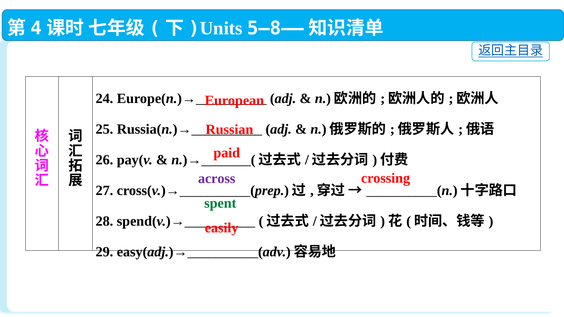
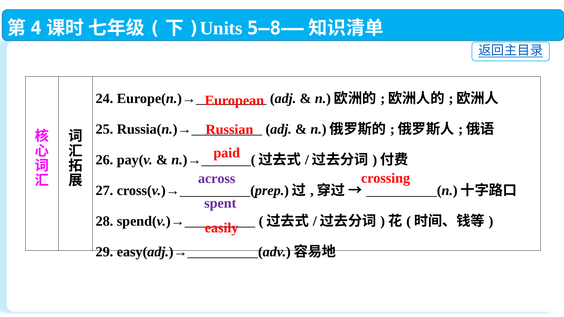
spent colour: green -> purple
